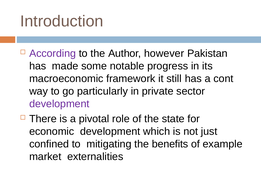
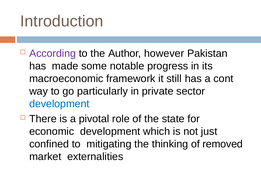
development at (59, 104) colour: purple -> blue
benefits: benefits -> thinking
example: example -> removed
